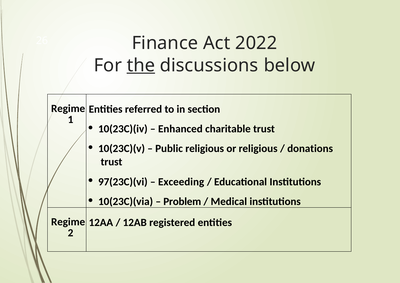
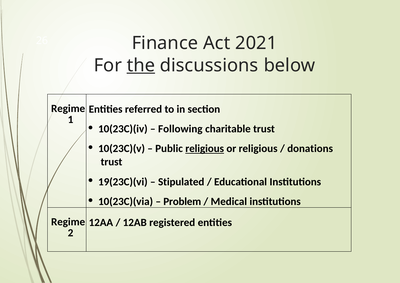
2022: 2022 -> 2021
Enhanced: Enhanced -> Following
religious at (205, 149) underline: none -> present
97(23C)(vi: 97(23C)(vi -> 19(23C)(vi
Exceeding: Exceeding -> Stipulated
